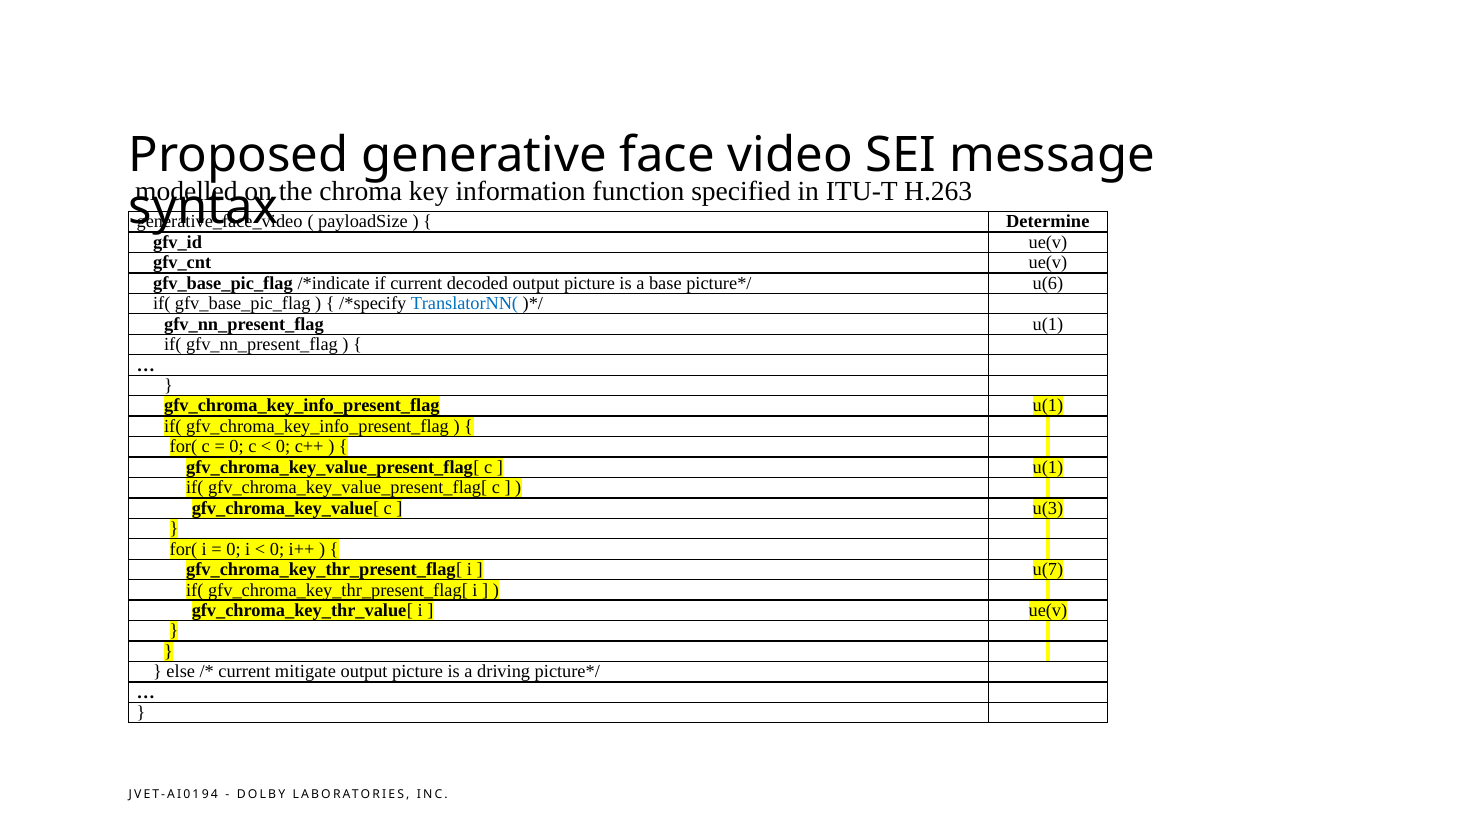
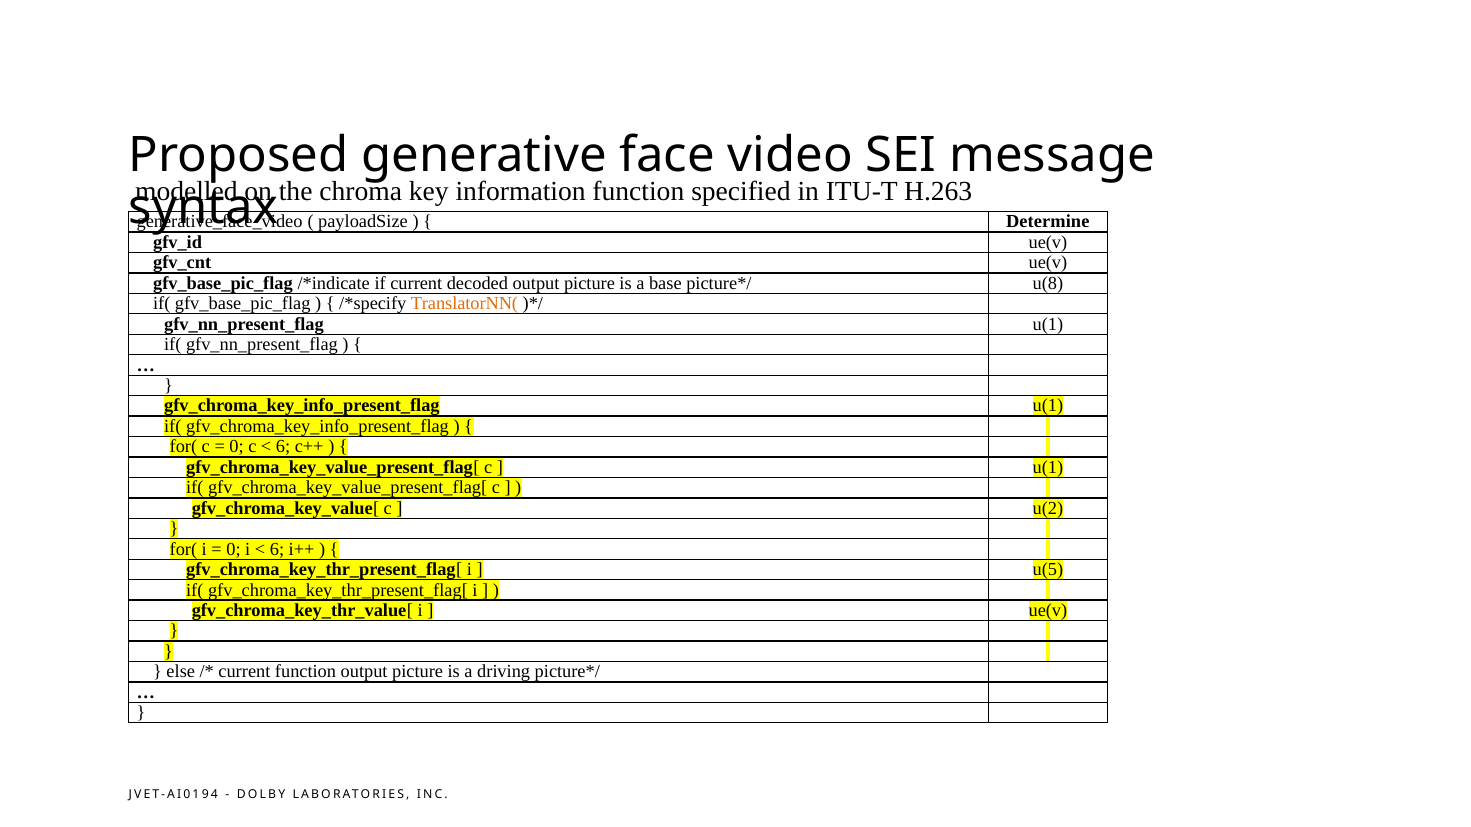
u(6: u(6 -> u(8
TranslatorNN( colour: blue -> orange
0 at (283, 447): 0 -> 6
u(3: u(3 -> u(2
0 at (277, 549): 0 -> 6
u(7: u(7 -> u(5
current mitigate: mitigate -> function
